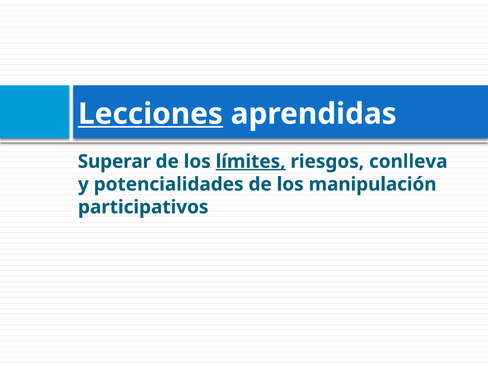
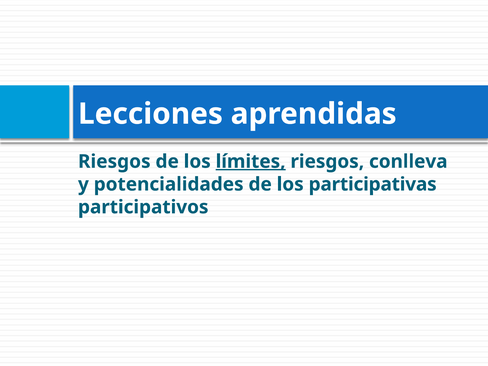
Lecciones underline: present -> none
Superar at (114, 162): Superar -> Riesgos
manipulación: manipulación -> participativas
